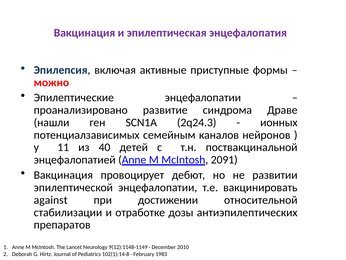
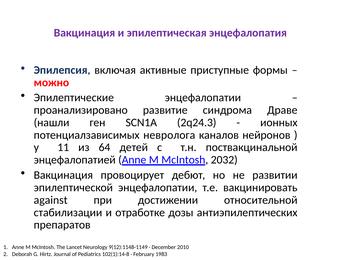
семейным: семейным -> невролога
40: 40 -> 64
2091: 2091 -> 2032
